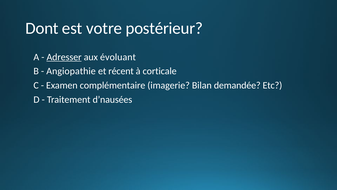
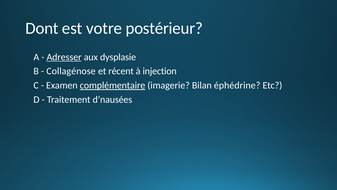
évoluant: évoluant -> dysplasie
Angiopathie: Angiopathie -> Collagénose
corticale: corticale -> injection
complémentaire underline: none -> present
demandée: demandée -> éphédrine
